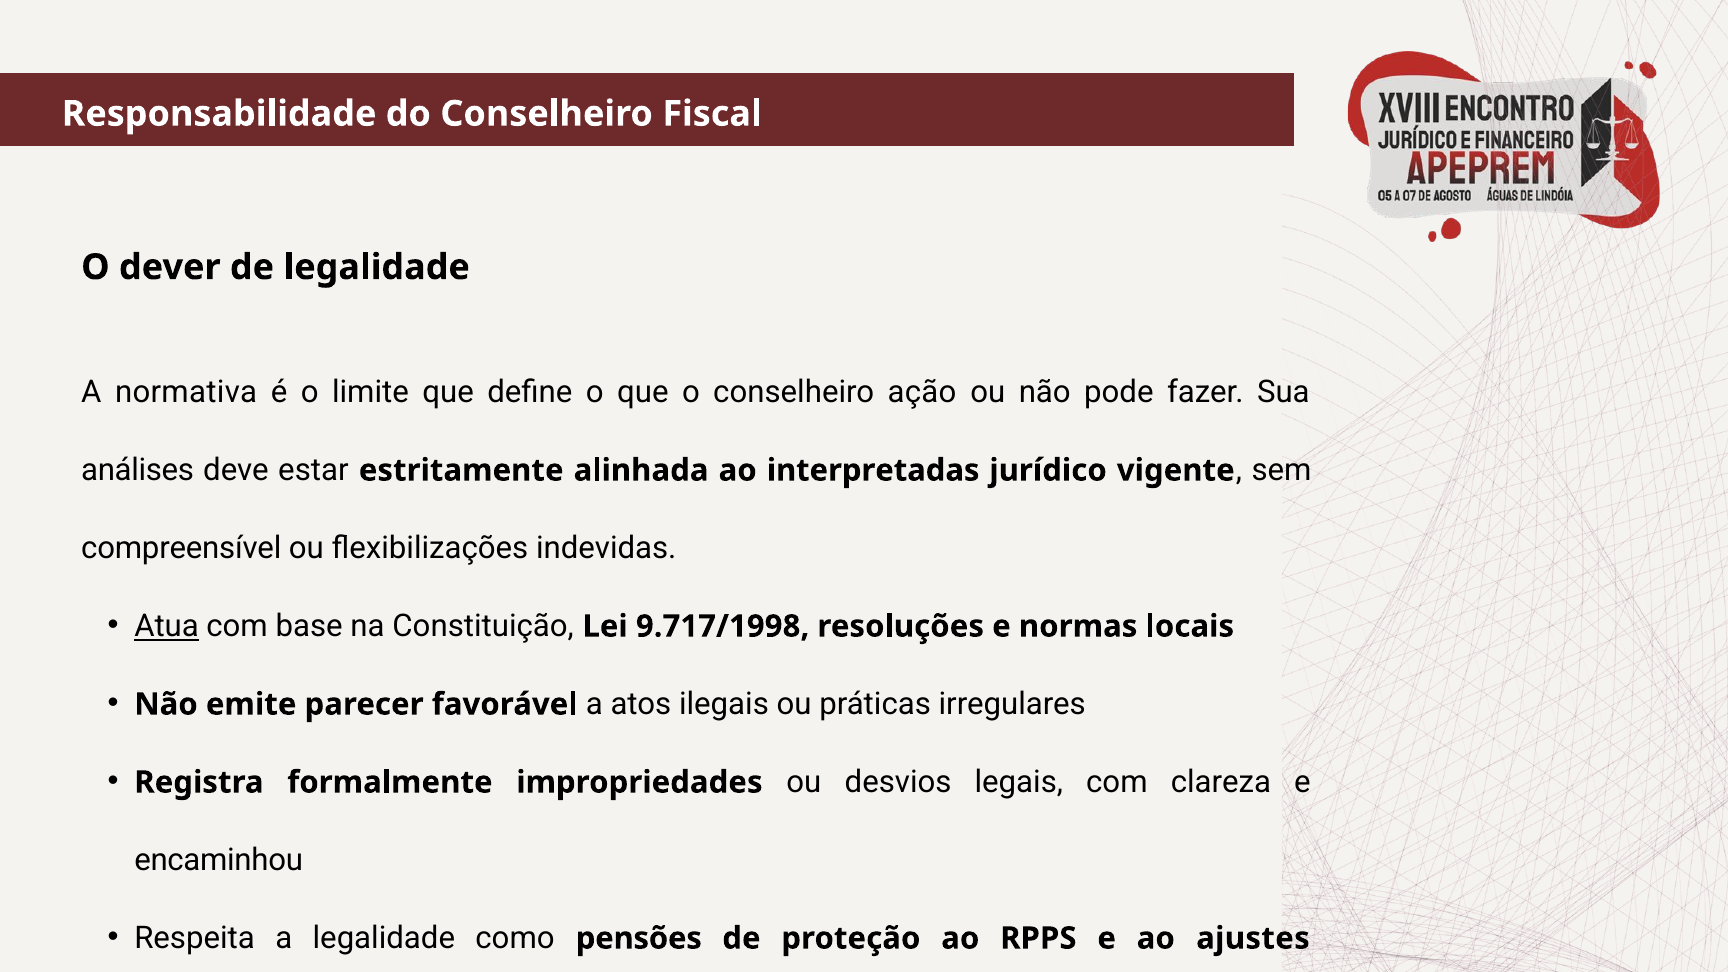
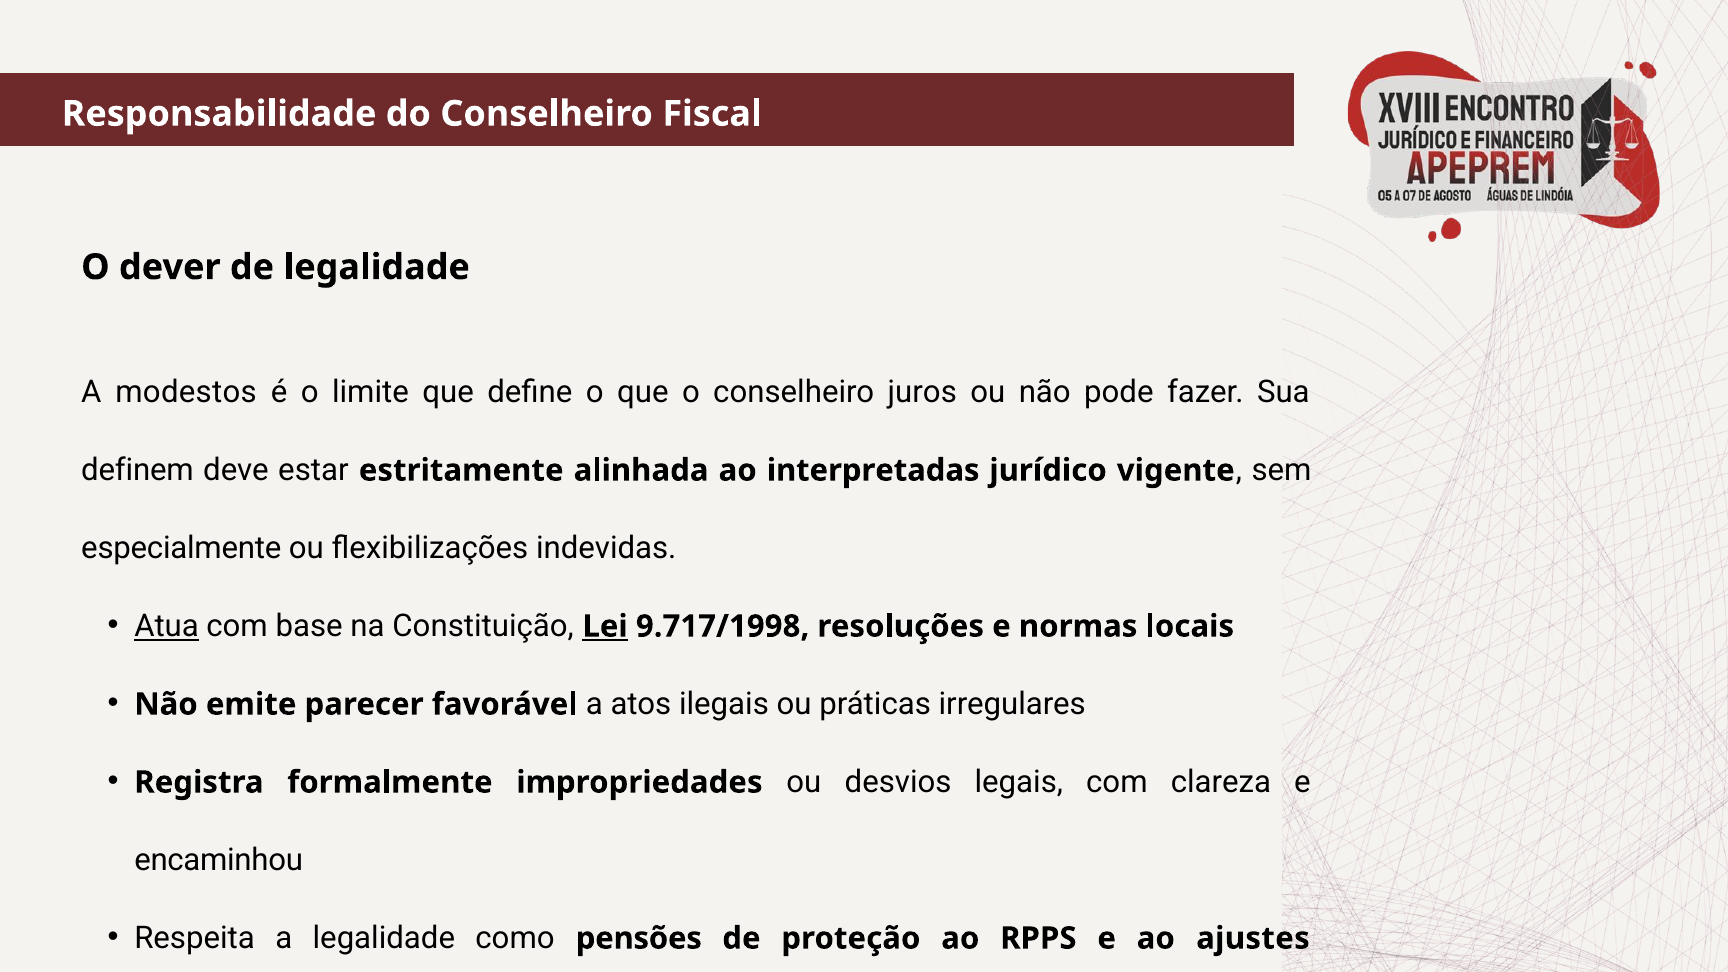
normativa: normativa -> modestos
ação: ação -> juros
análises: análises -> definem
compreensível: compreensível -> especialmente
Lei underline: none -> present
